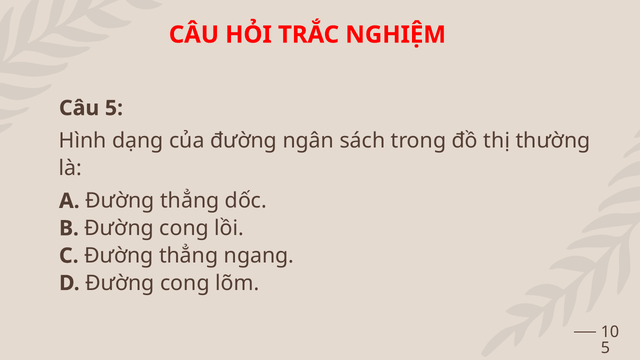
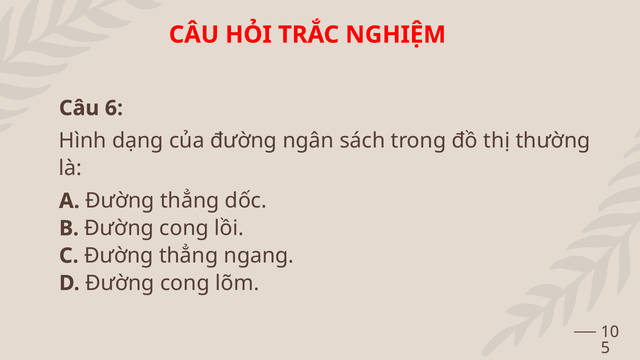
Câu 5: 5 -> 6
